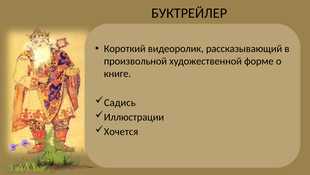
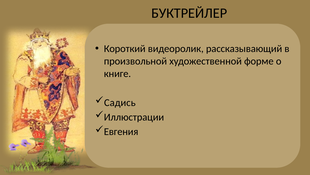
Хочется: Хочется -> Евгения
